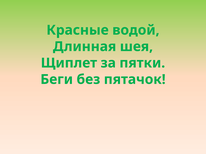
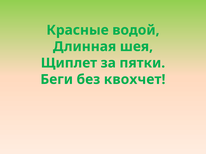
пятачок: пятачок -> квохчет
